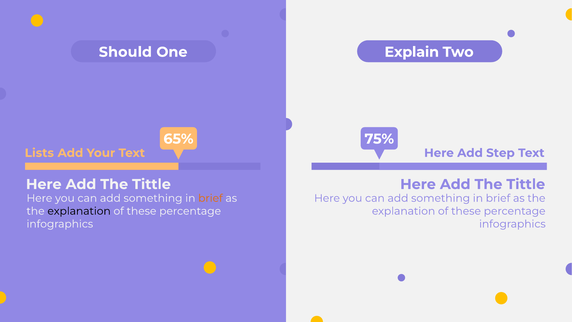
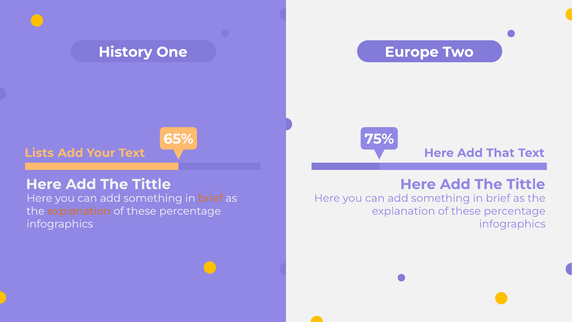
Should: Should -> History
Explain: Explain -> Europe
Step: Step -> That
explanation at (79, 211) colour: black -> orange
